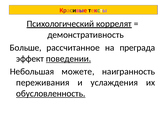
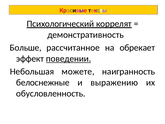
преграда: преграда -> обрекает
переживания: переживания -> белоснежные
услаждения: услаждения -> выражению
обусловленность underline: present -> none
